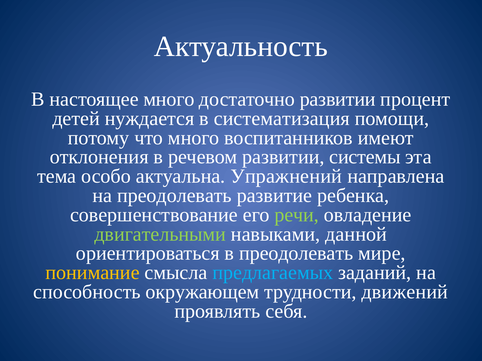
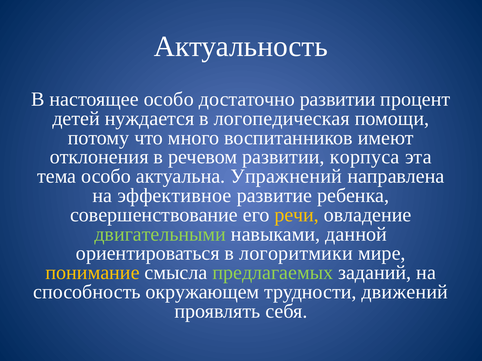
настоящее много: много -> особо
систематизация: систематизация -> логопедическая
системы: системы -> корпуса
на преодолевать: преодолевать -> эффективное
речи colour: light green -> yellow
в преодолевать: преодолевать -> логоритмики
предлагаемых colour: light blue -> light green
